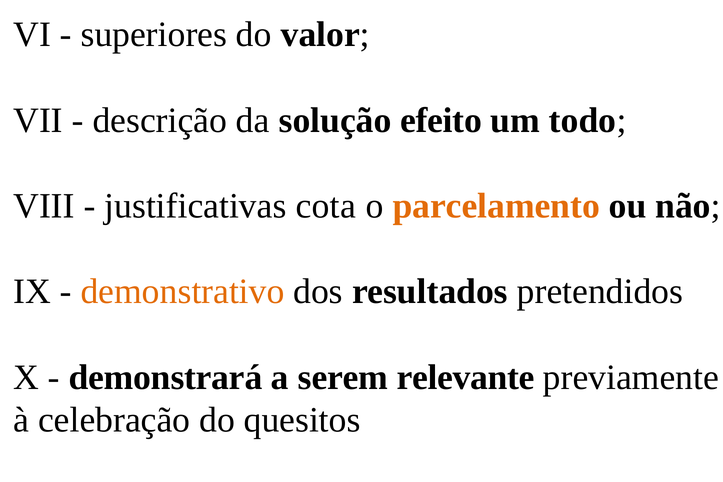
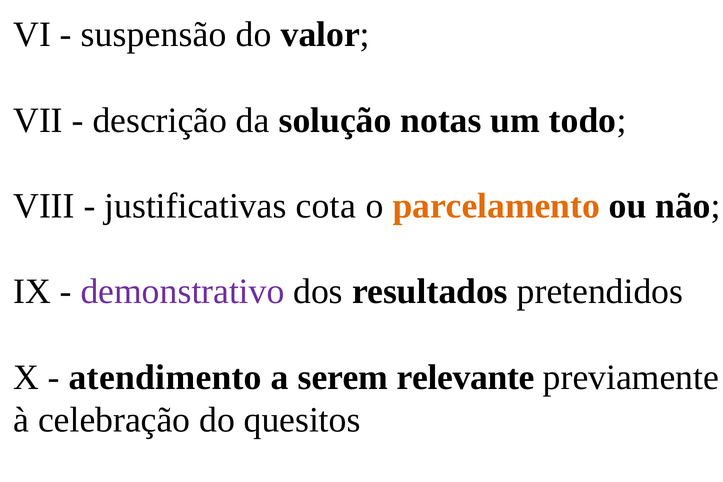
superiores: superiores -> suspensão
efeito: efeito -> notas
demonstrativo colour: orange -> purple
demonstrará: demonstrará -> atendimento
